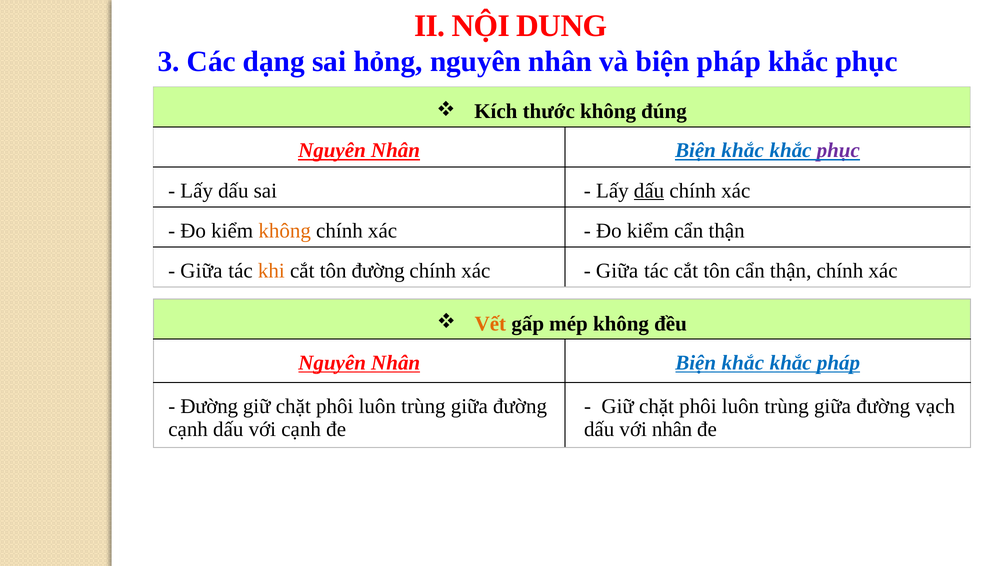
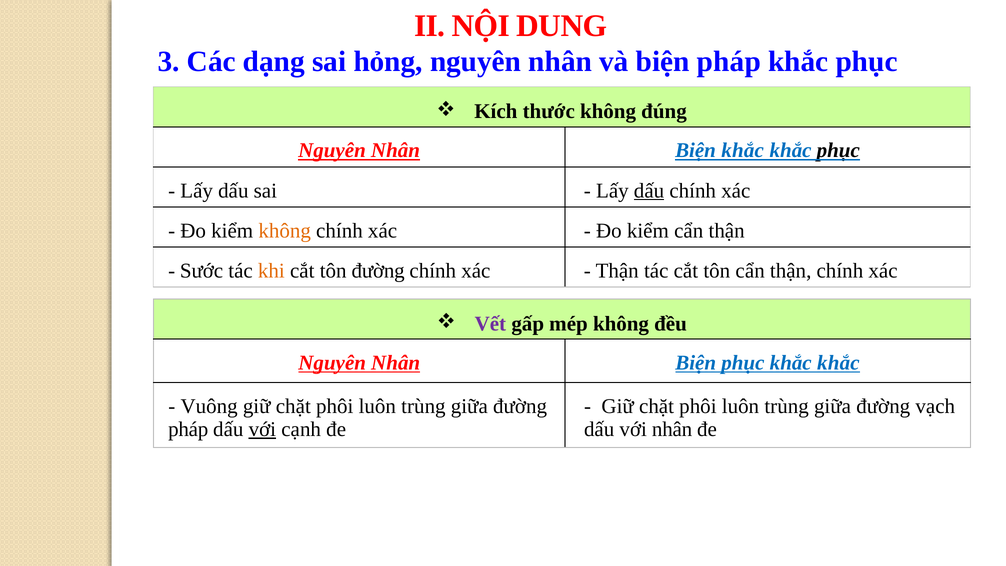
phục at (838, 151) colour: purple -> black
Giữa at (201, 271): Giữa -> Sước
Giữa at (617, 271): Giữa -> Thận
Vết colour: orange -> purple
khắc at (743, 363): khắc -> phục
pháp at (838, 363): pháp -> khắc
Đường at (209, 406): Đường -> Vuông
cạnh at (188, 429): cạnh -> pháp
với at (262, 429) underline: none -> present
